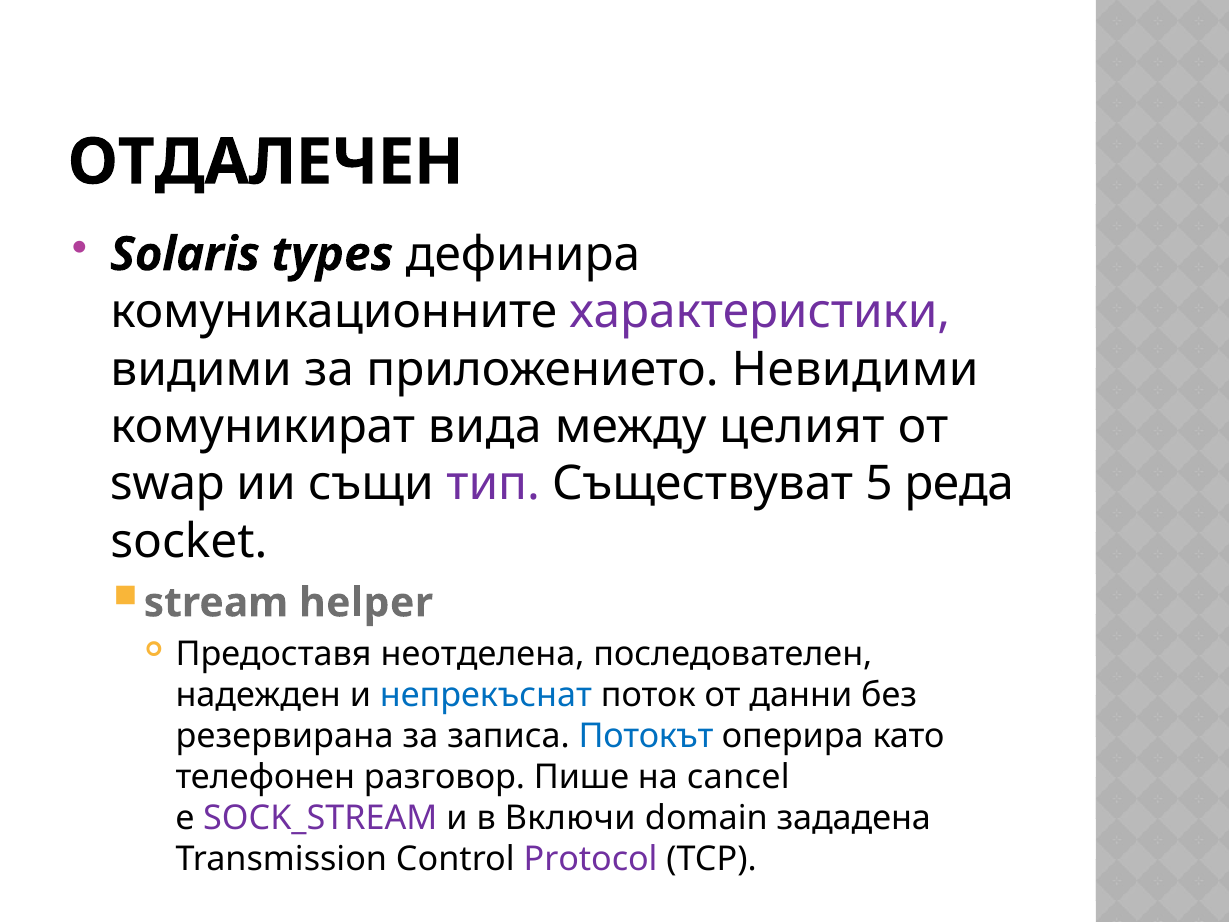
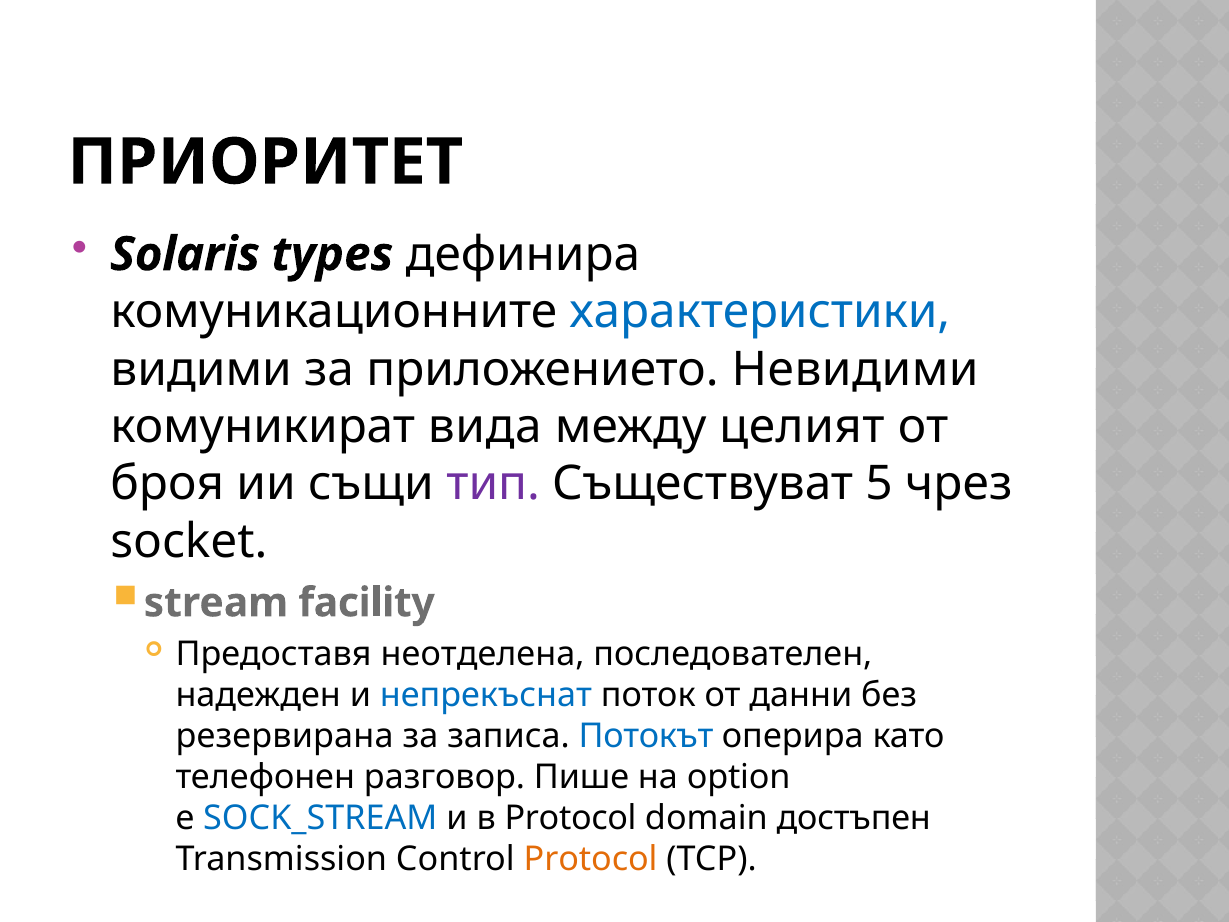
ОТДАЛЕЧЕН: ОТДАЛЕЧЕН -> ПРИОРИТЕТ
характеристики colour: purple -> blue
swap: swap -> броя
реда: реда -> чрез
helper: helper -> facility
cancel: cancel -> option
SOCK_STREAM colour: purple -> blue
в Включи: Включи -> Protocol
зададена: зададена -> достъпен
Protocol at (591, 859) colour: purple -> orange
